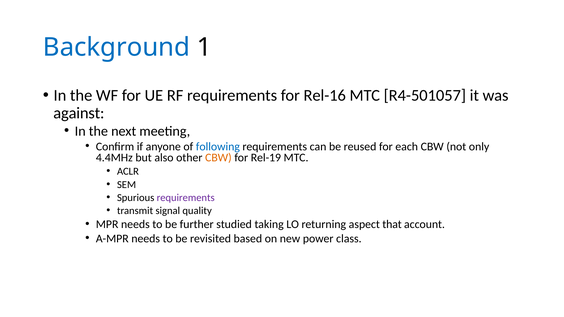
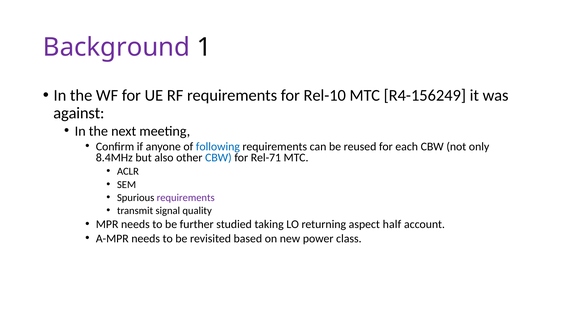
Background colour: blue -> purple
Rel-16: Rel-16 -> Rel-10
R4-501057: R4-501057 -> R4-156249
4.4MHz: 4.4MHz -> 8.4MHz
CBW at (218, 158) colour: orange -> blue
Rel-19: Rel-19 -> Rel-71
that: that -> half
